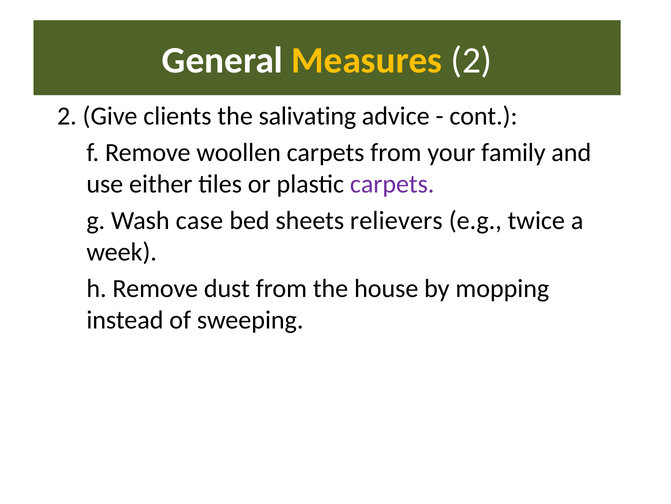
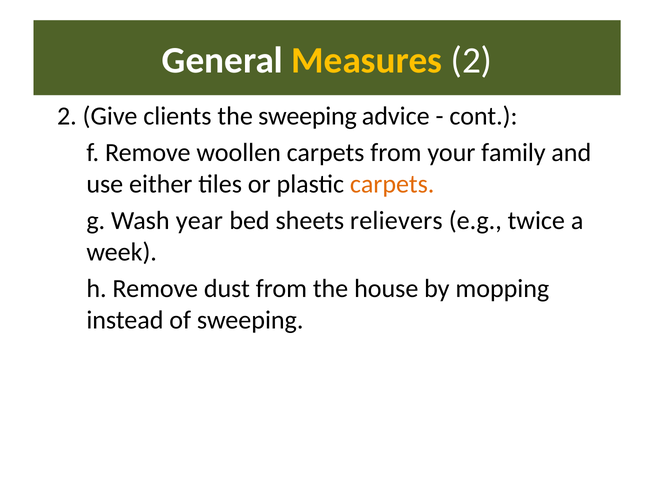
the salivating: salivating -> sweeping
carpets at (392, 184) colour: purple -> orange
case: case -> year
